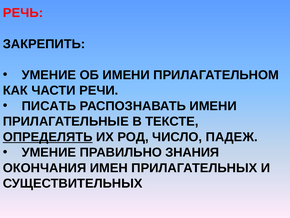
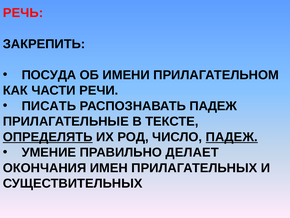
УМЕНИЕ at (49, 75): УМЕНИЕ -> ПОСУДА
РАСПОЗНАВАТЬ ИМЕНИ: ИМЕНИ -> ПАДЕЖ
ПАДЕЖ at (232, 137) underline: none -> present
ЗНАНИЯ: ЗНАНИЯ -> ДЕЛАЕТ
